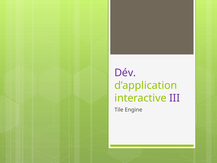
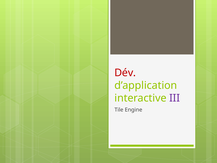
Dév colour: purple -> red
